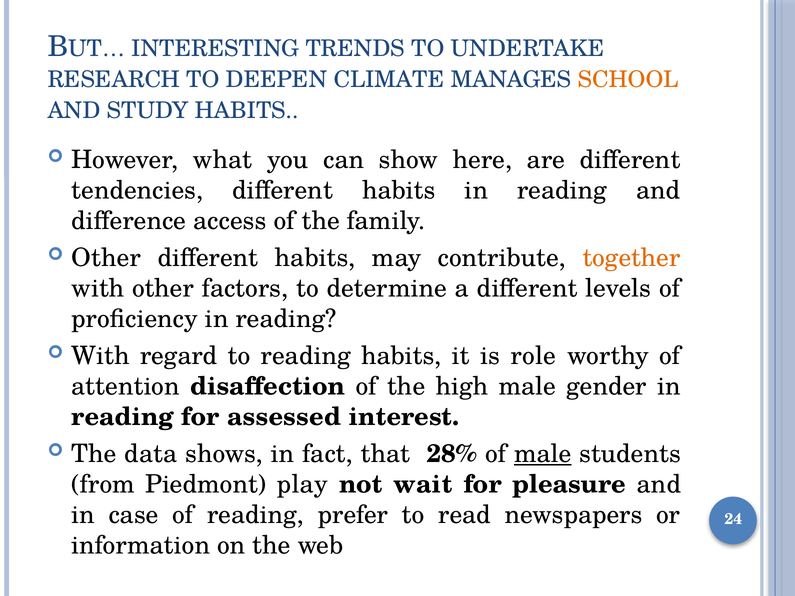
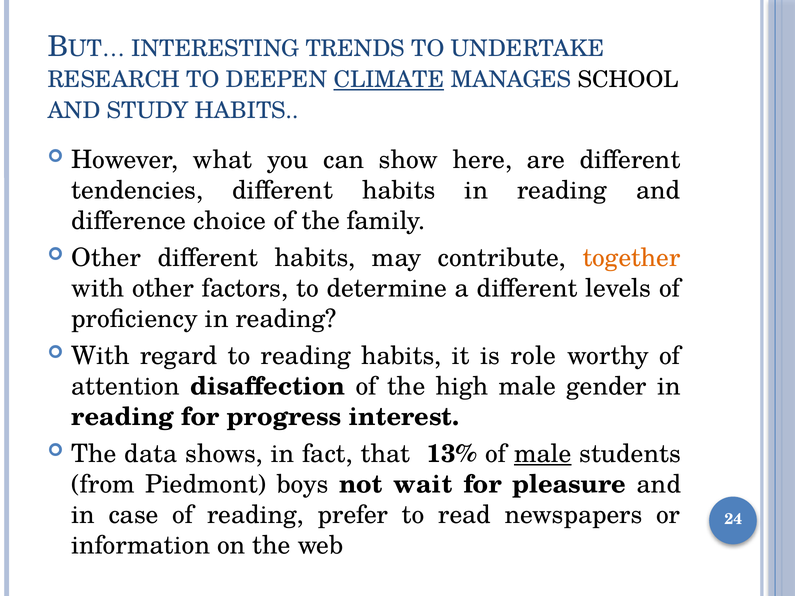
CLIMATE underline: none -> present
SCHOOL colour: orange -> black
access: access -> choice
assessed: assessed -> progress
28%: 28% -> 13%
play: play -> boys
